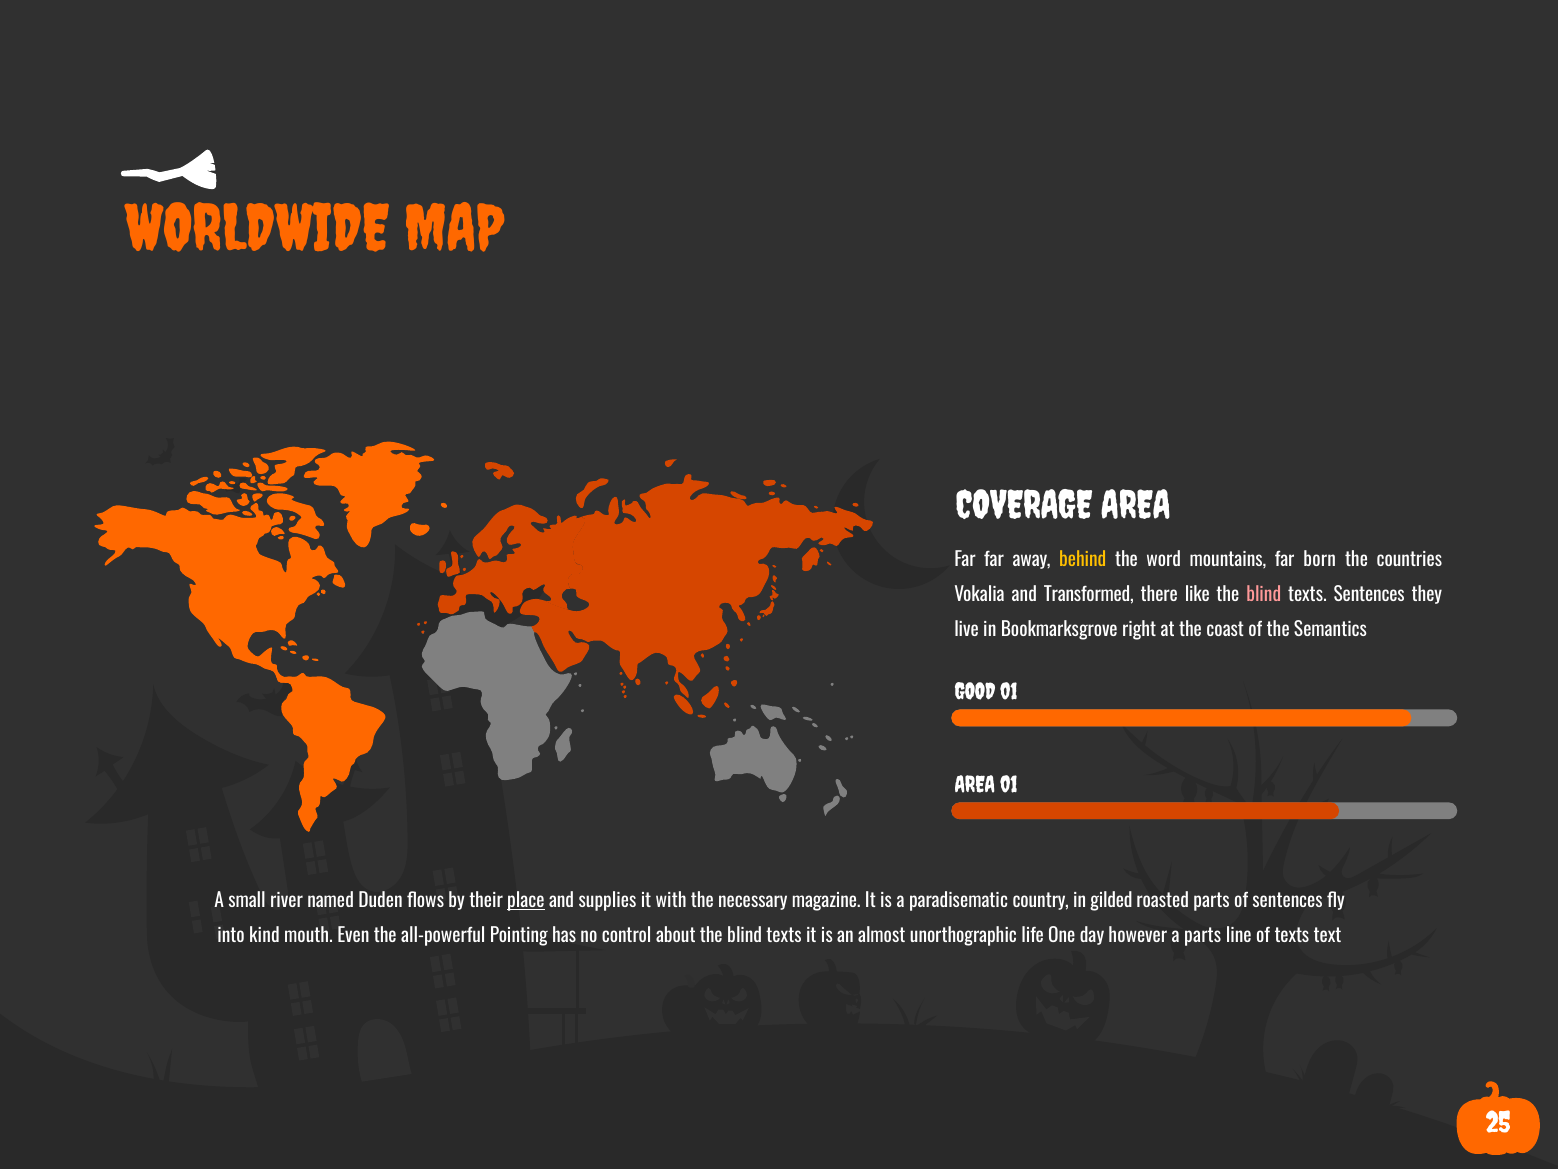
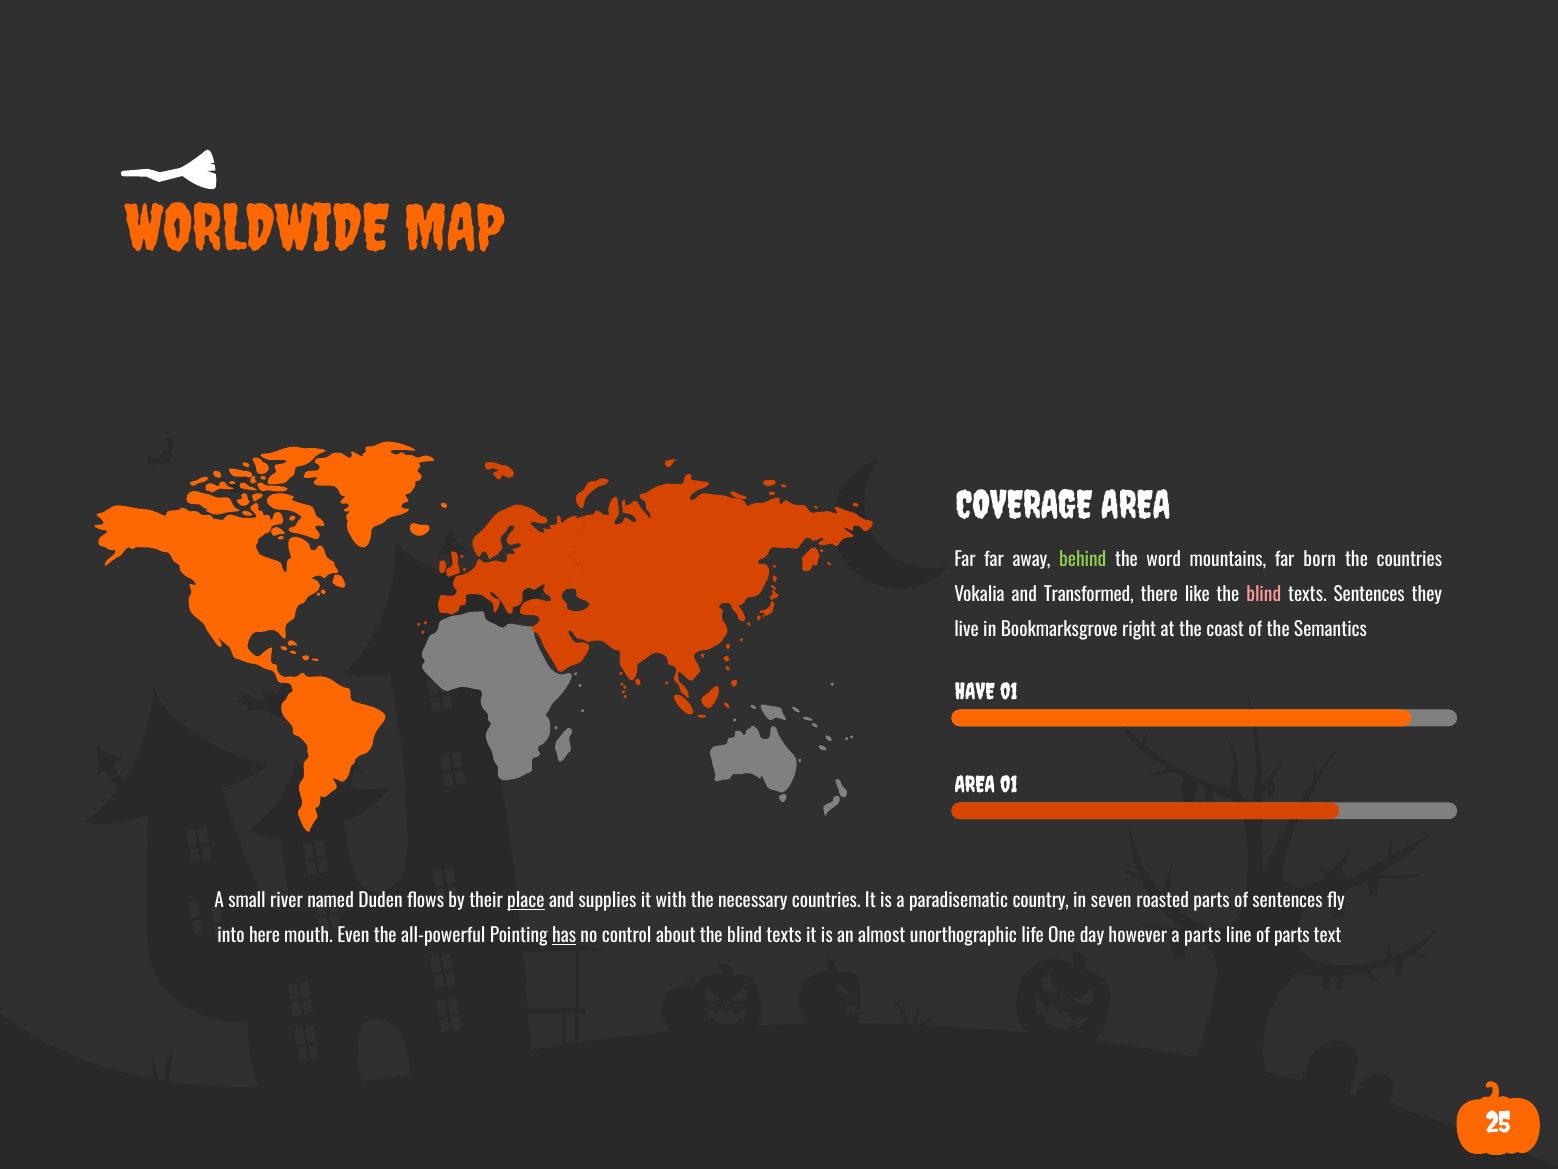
behind colour: yellow -> light green
GOOD: GOOD -> HAVE
necessary magazine: magazine -> countries
gilded: gilded -> seven
kind: kind -> here
has underline: none -> present
of texts: texts -> parts
